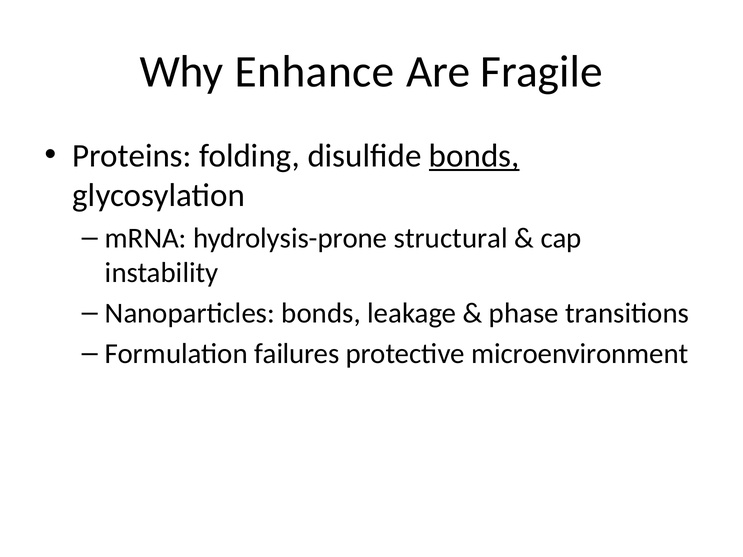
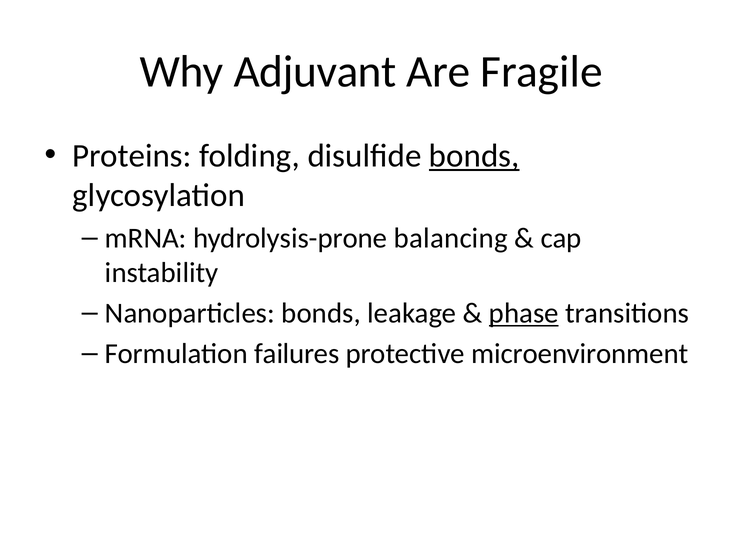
Enhance: Enhance -> Adjuvant
structural: structural -> balancing
phase underline: none -> present
